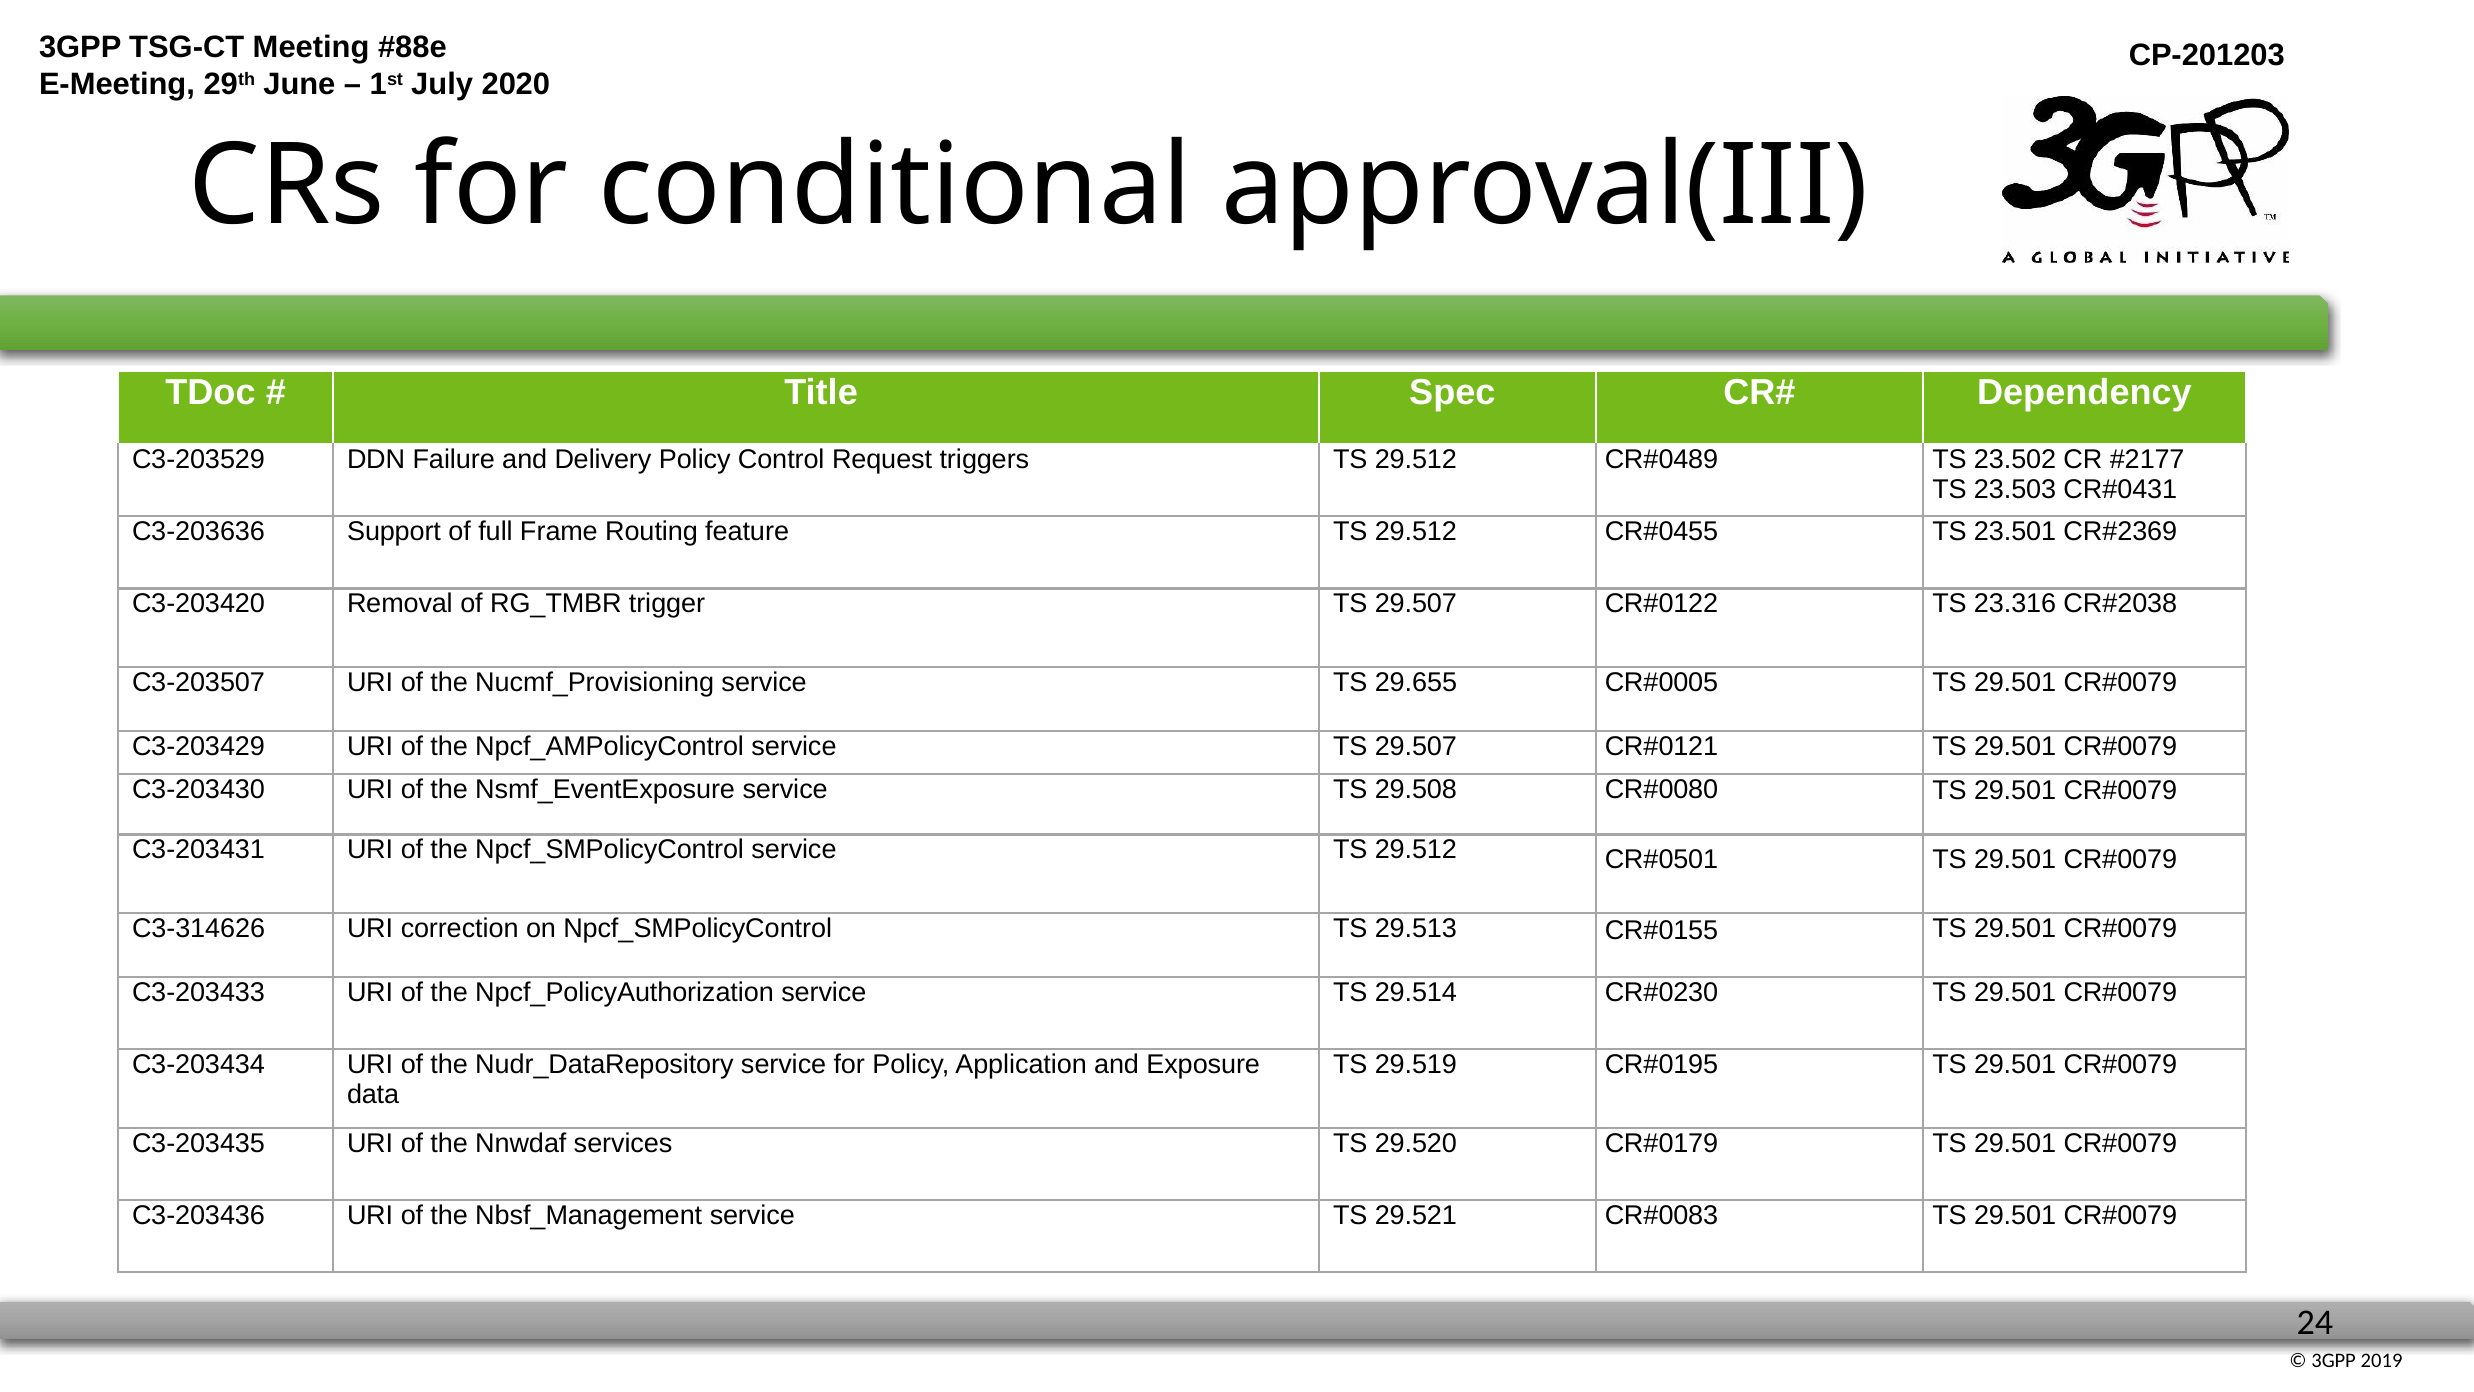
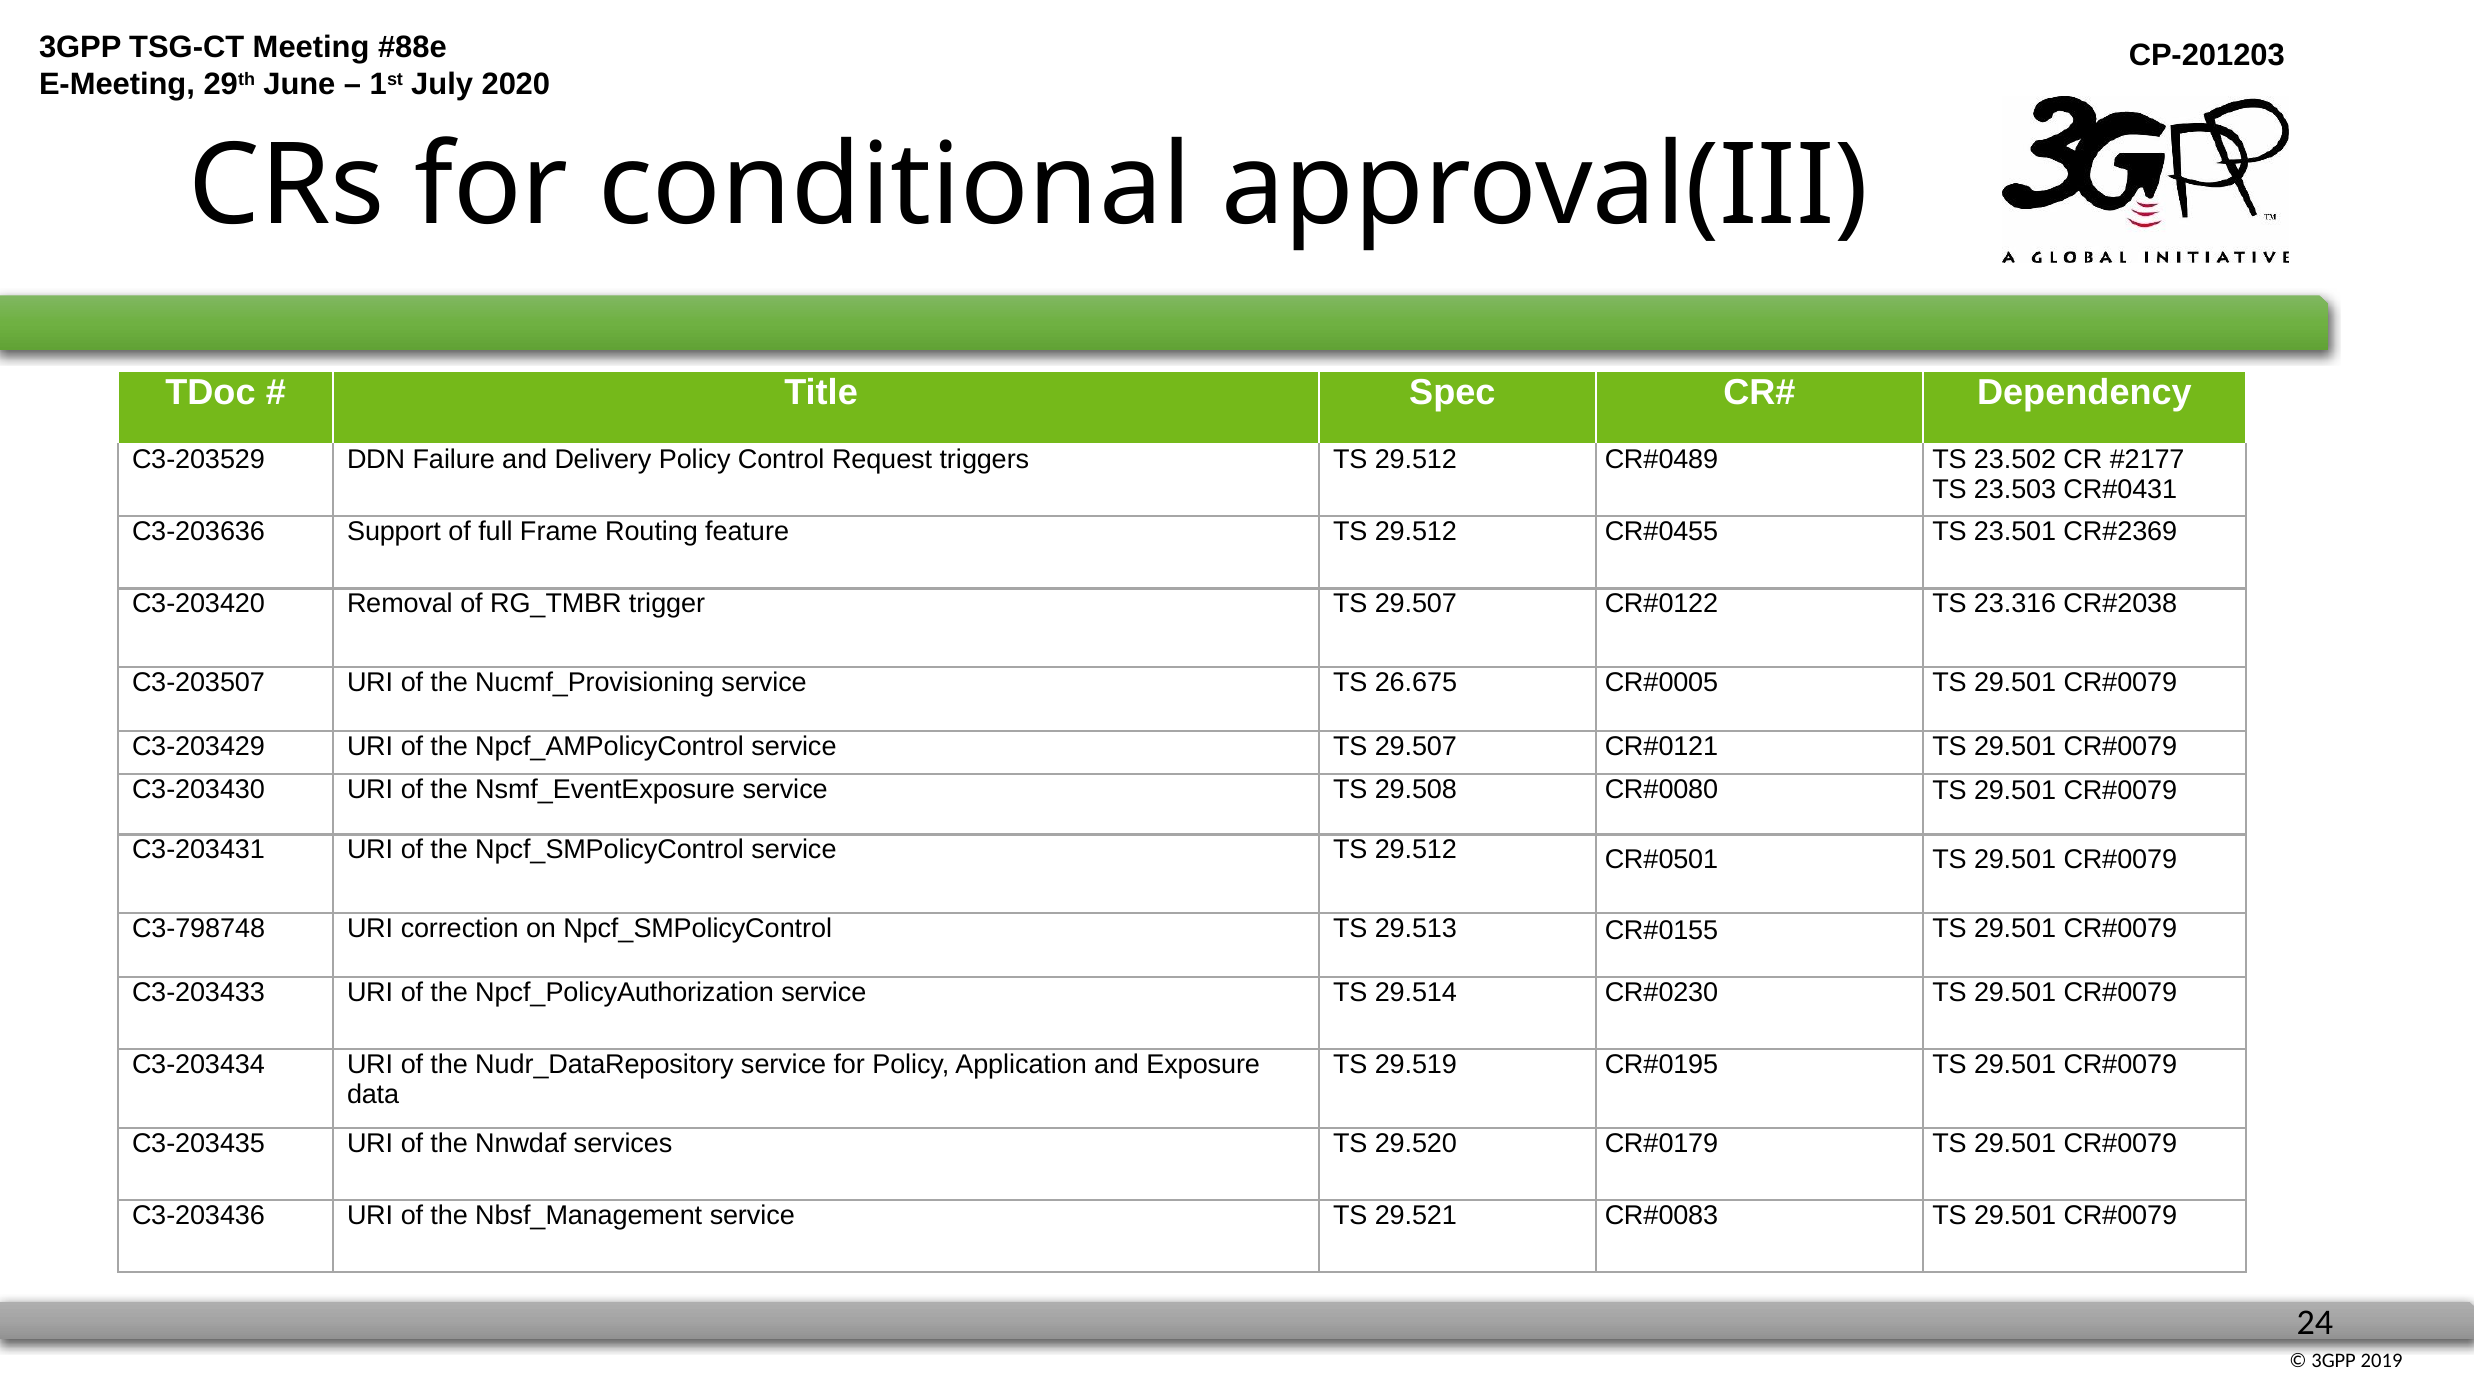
29.655: 29.655 -> 26.675
C3-314626: C3-314626 -> C3-798748
